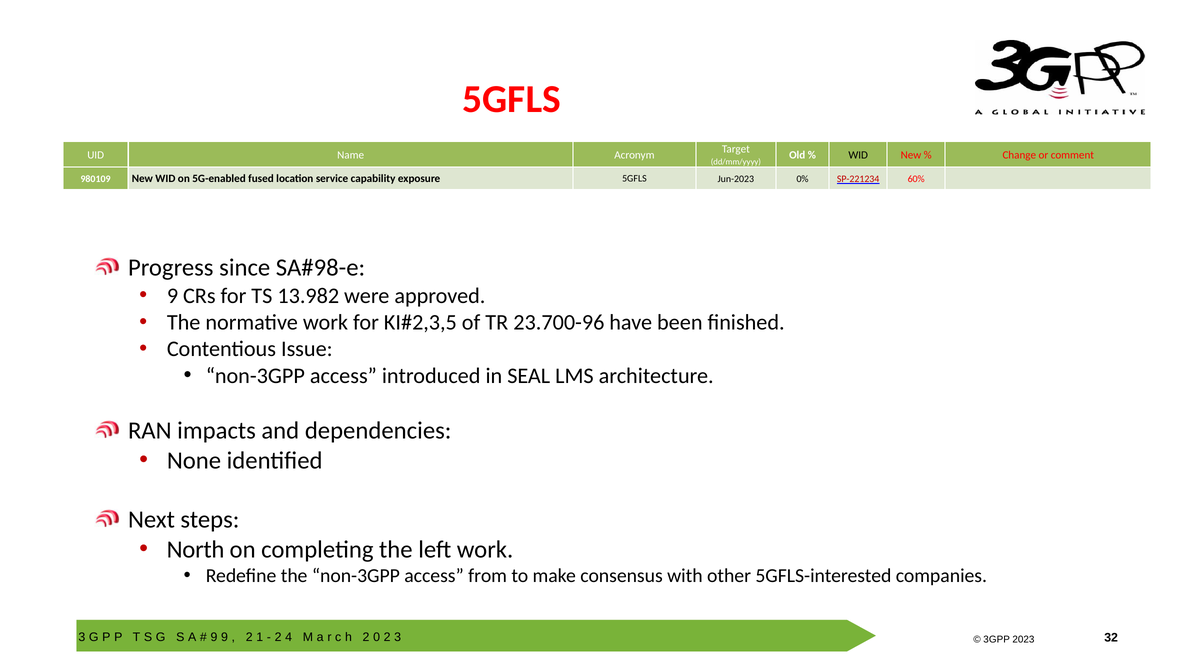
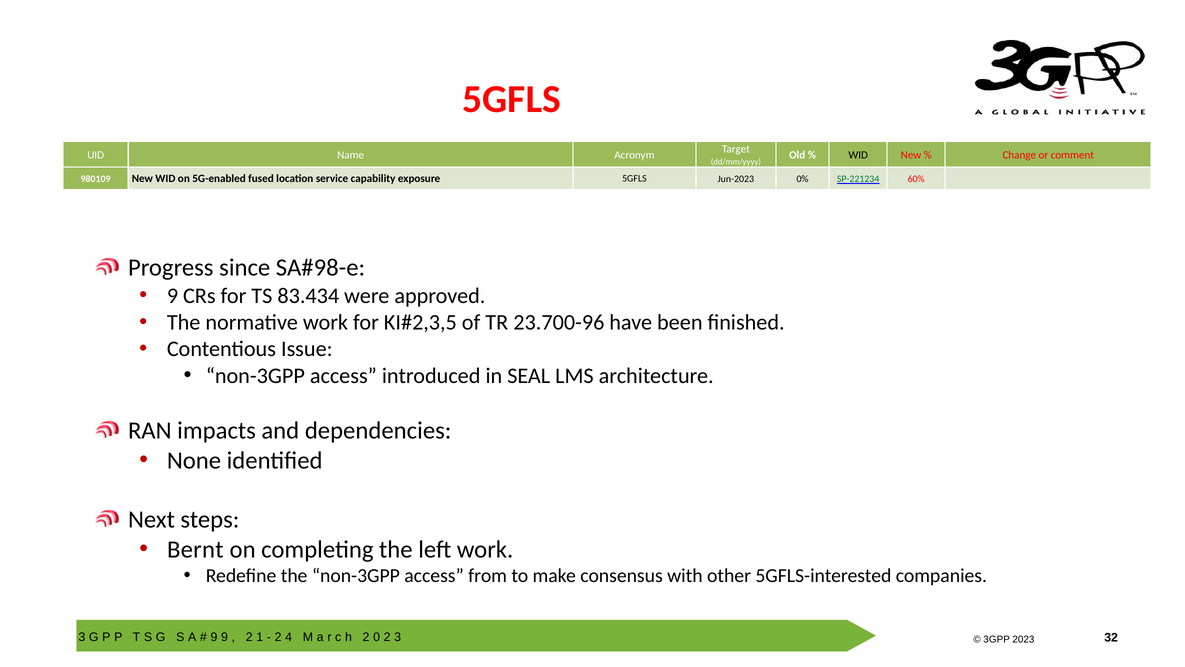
SP-221234 colour: red -> green
13.982: 13.982 -> 83.434
North: North -> Bernt
